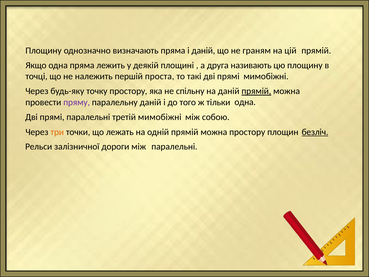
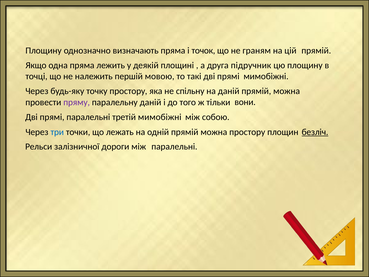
і даній: даній -> точок
називають: називають -> підручник
проста: проста -> мовою
прямій at (256, 91) underline: present -> none
тільки одна: одна -> вони
три colour: orange -> blue
